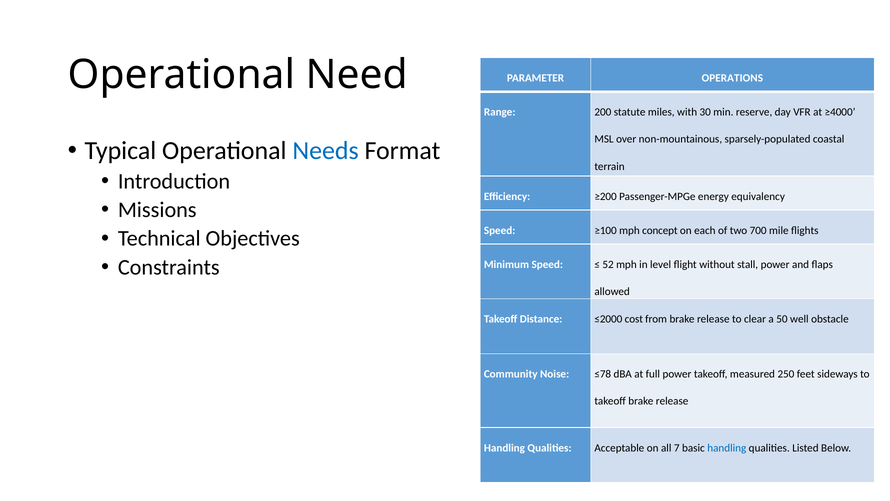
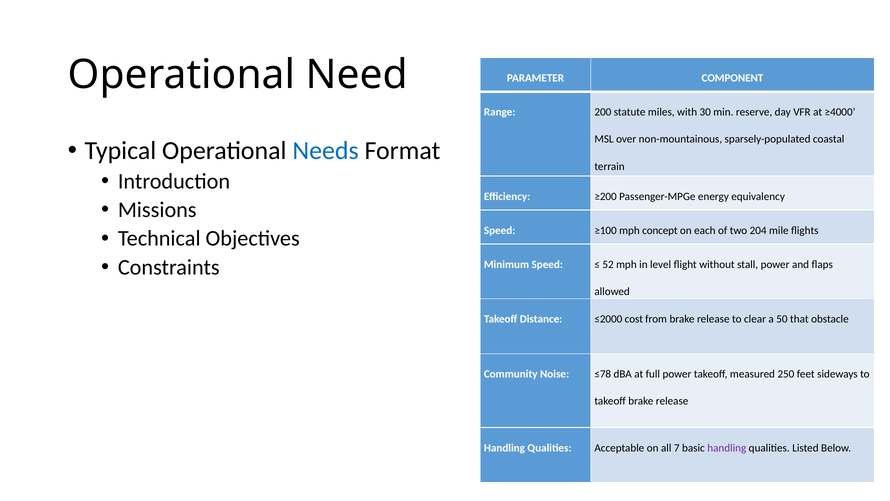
OPERATIONS: OPERATIONS -> COMPONENT
700: 700 -> 204
well: well -> that
handling at (727, 448) colour: blue -> purple
